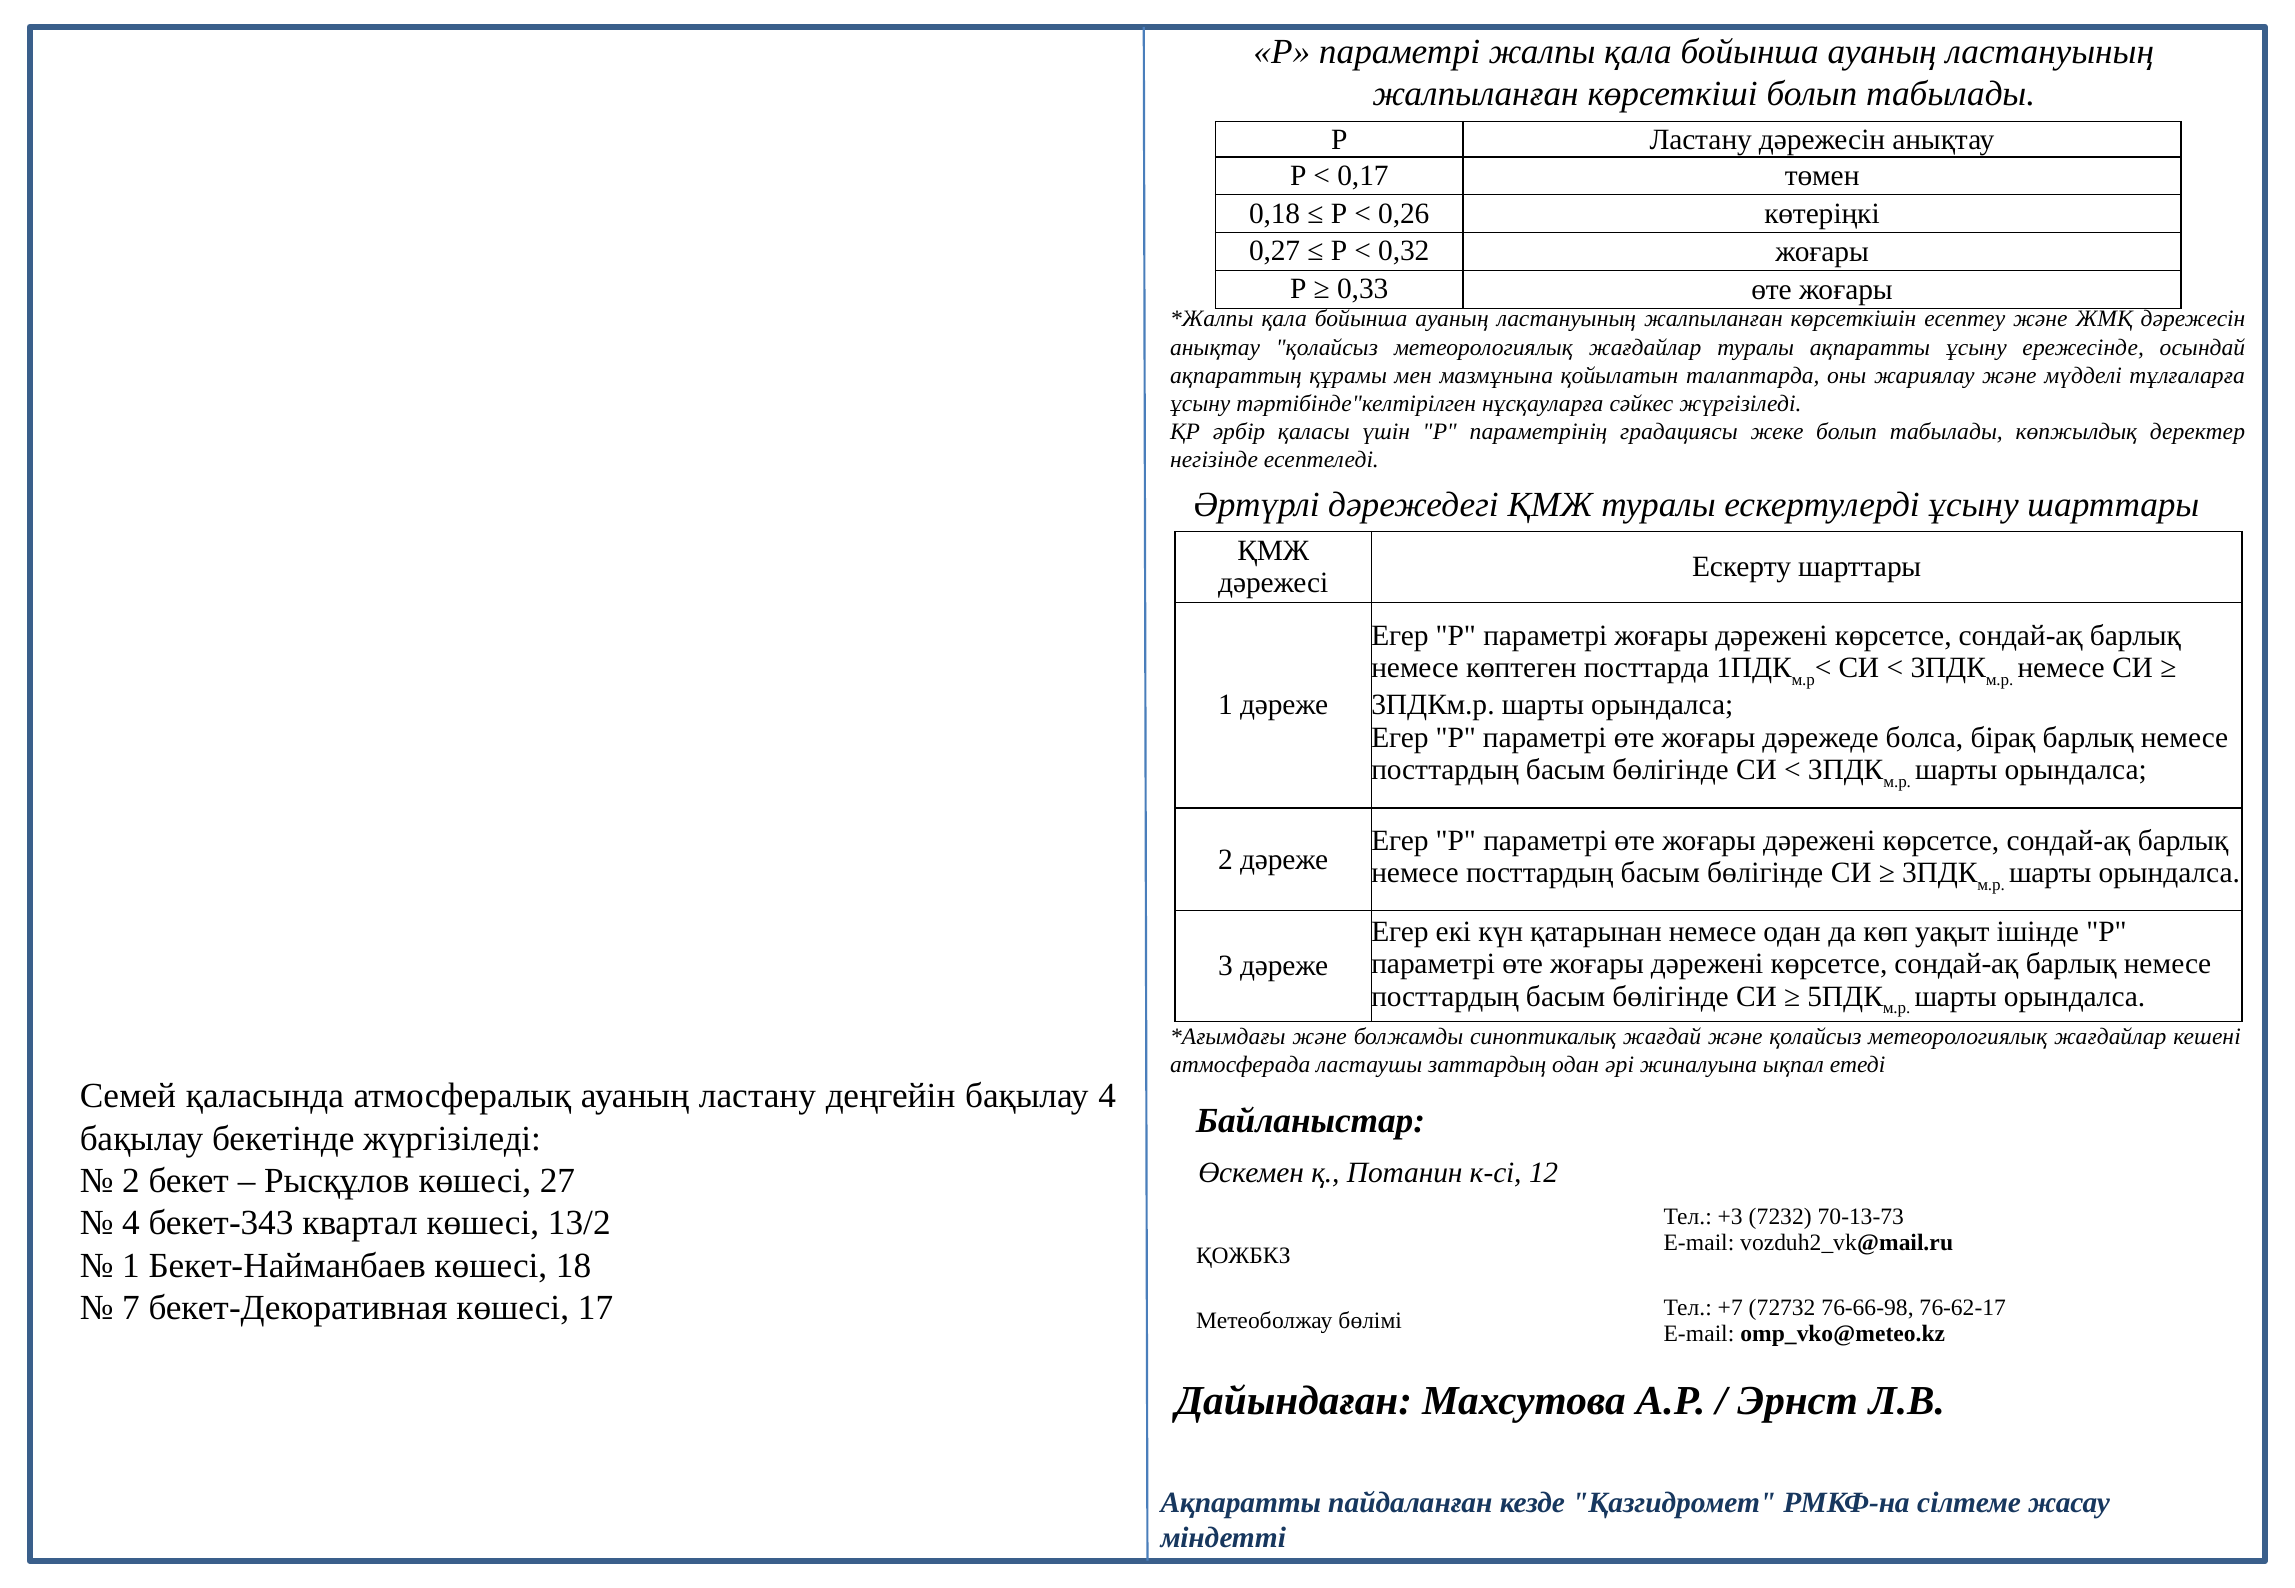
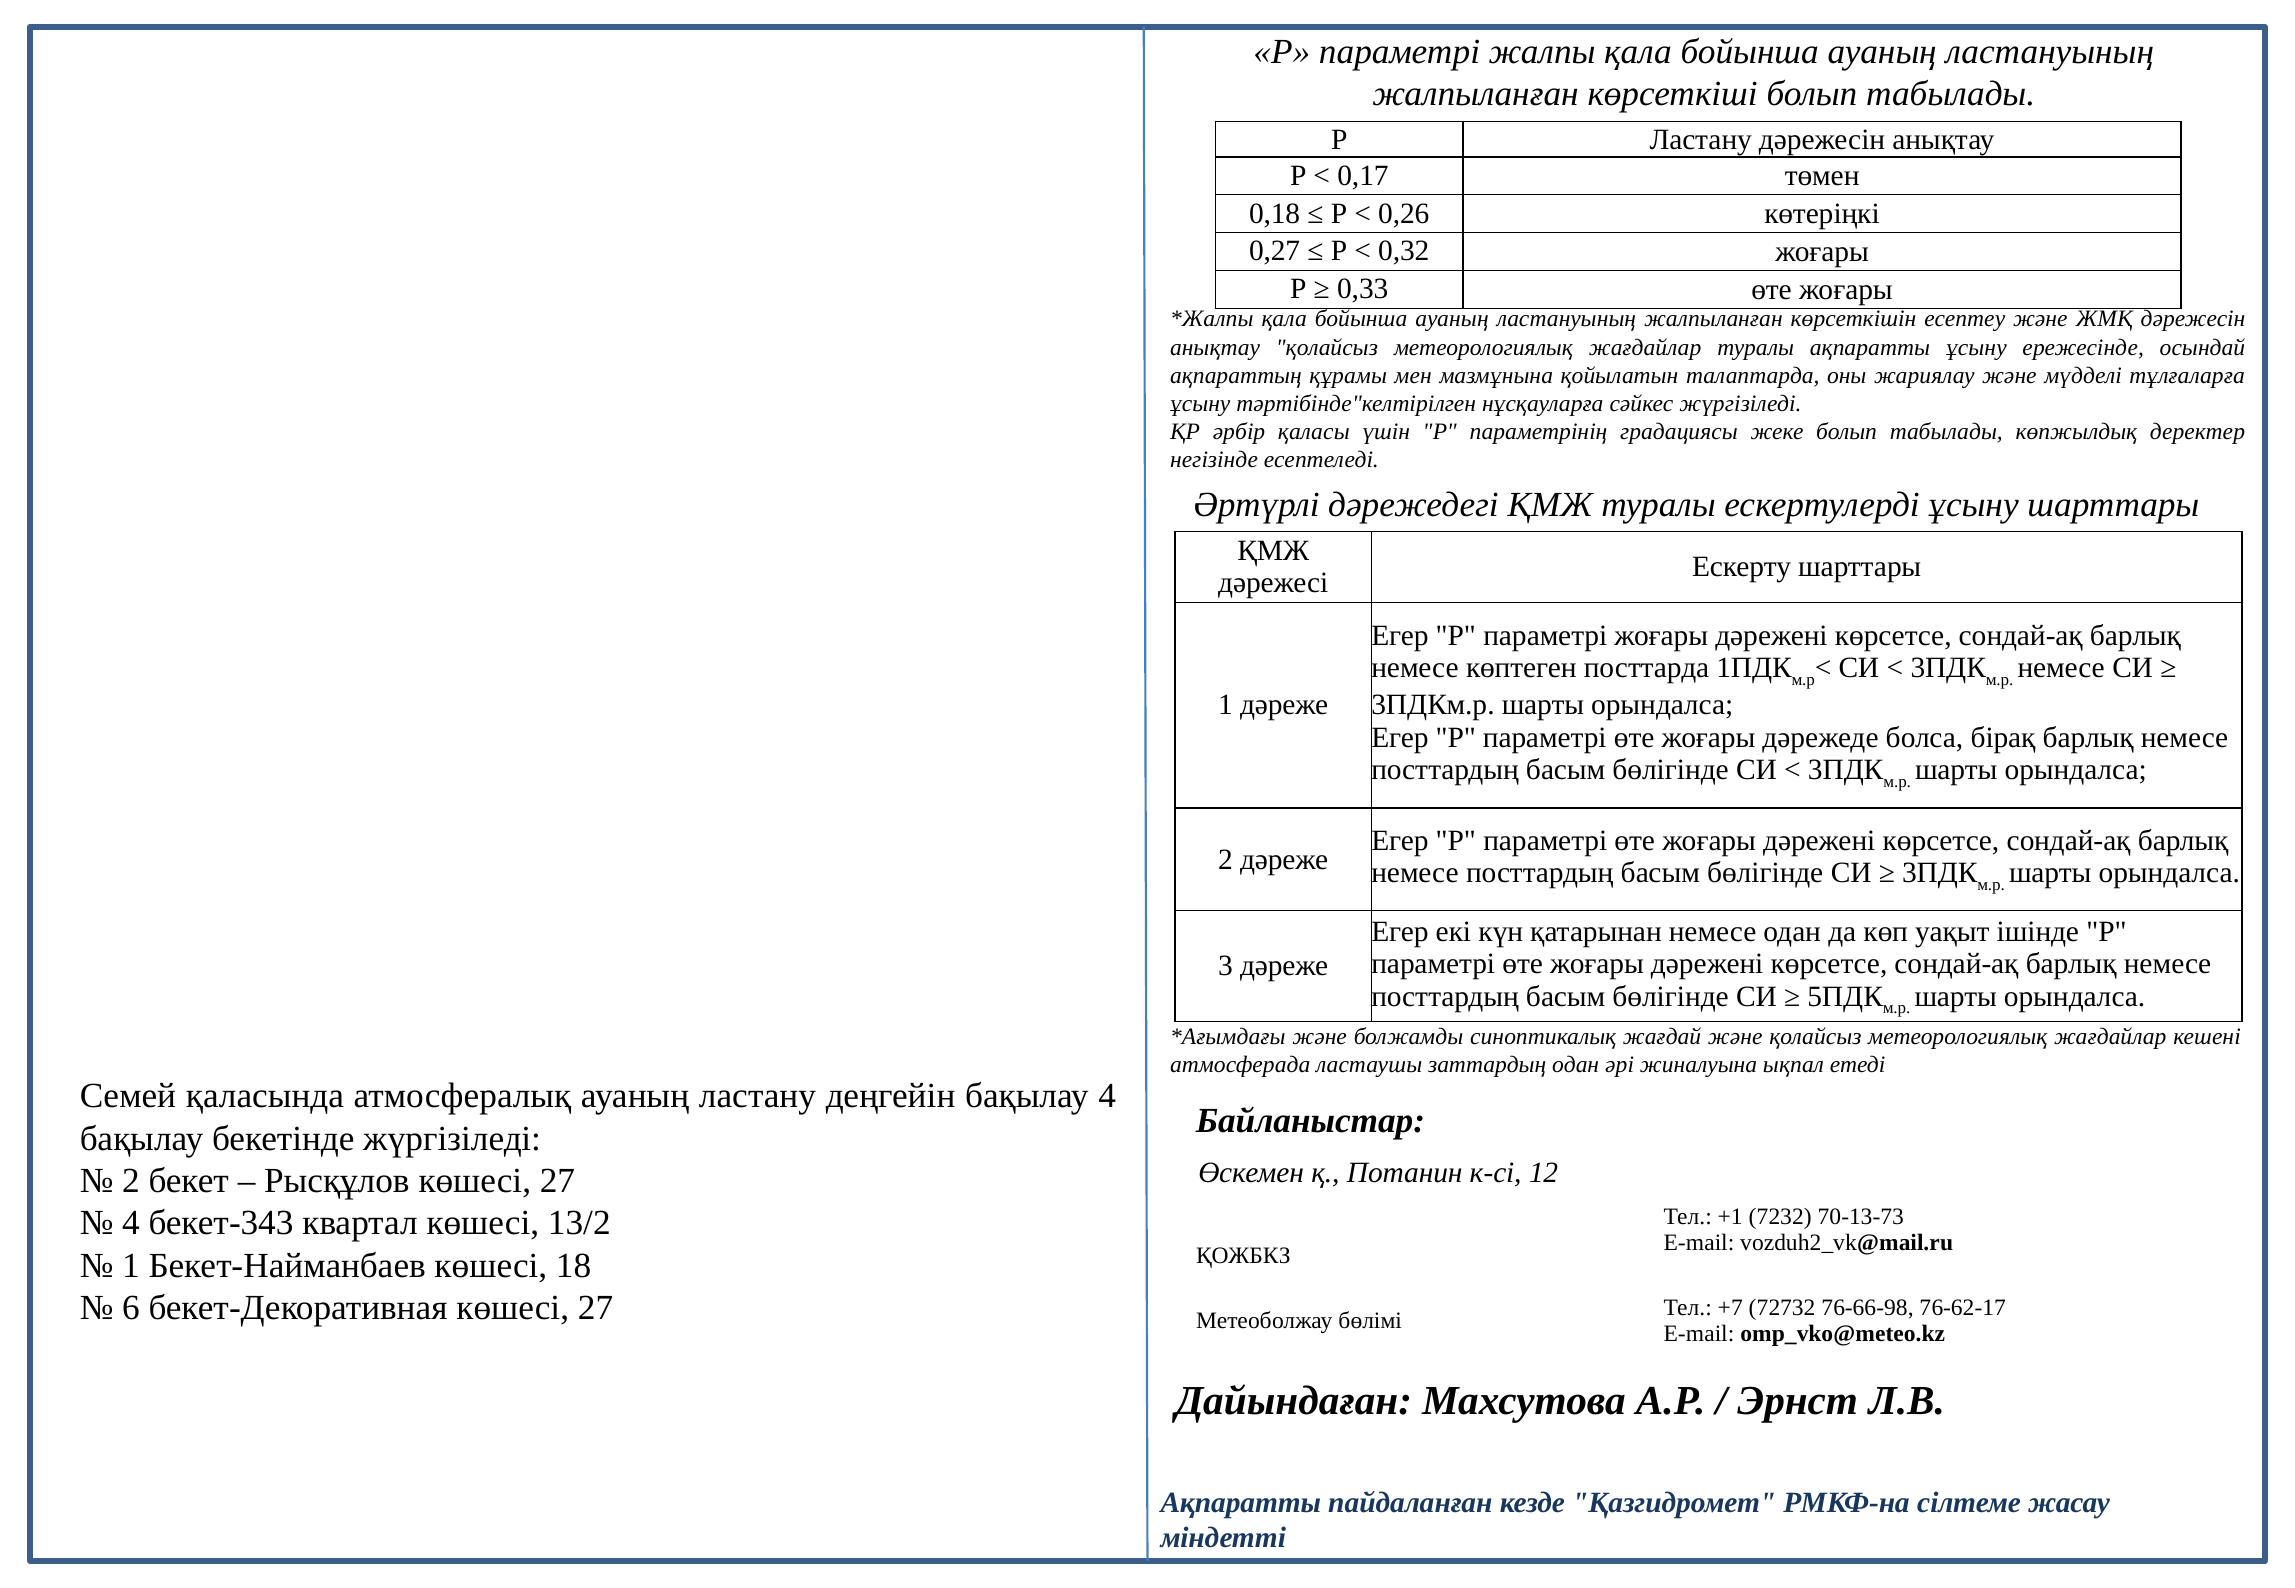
+3: +3 -> +1
7: 7 -> 6
бекет-Декоративная көшесі 17: 17 -> 27
